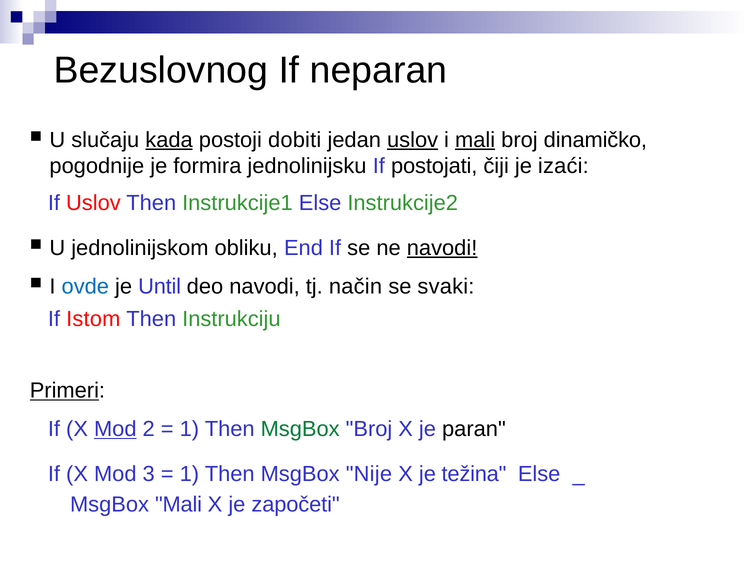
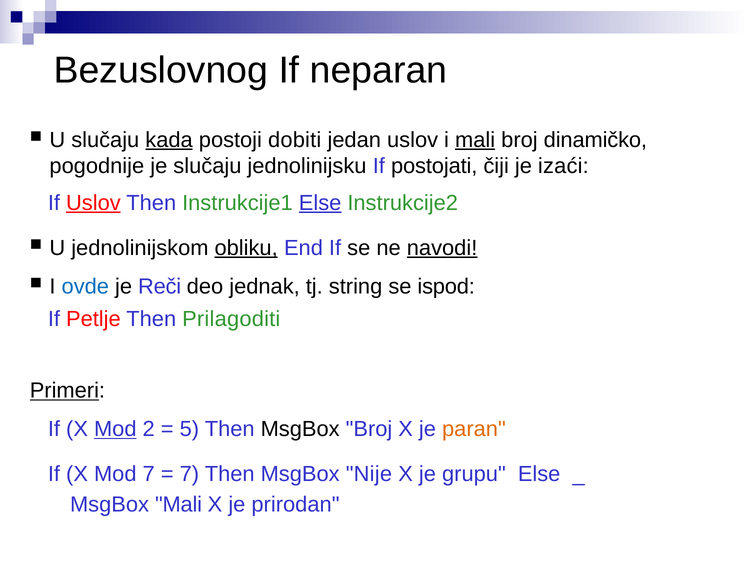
uslov at (413, 140) underline: present -> none
je formira: formira -> slučaju
Uslov at (93, 203) underline: none -> present
Else at (320, 203) underline: none -> present
obliku underline: none -> present
Until: Until -> Reči
deo navodi: navodi -> jednak
način: način -> string
svaki: svaki -> ispod
Istom: Istom -> Petlje
Instrukciju: Instrukciju -> Prilagoditi
1 at (189, 429): 1 -> 5
MsgBox at (300, 429) colour: green -> black
paran colour: black -> orange
Mod 3: 3 -> 7
1 at (189, 474): 1 -> 7
težina: težina -> grupu
započeti: započeti -> prirodan
